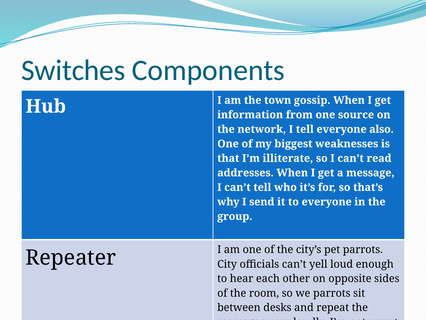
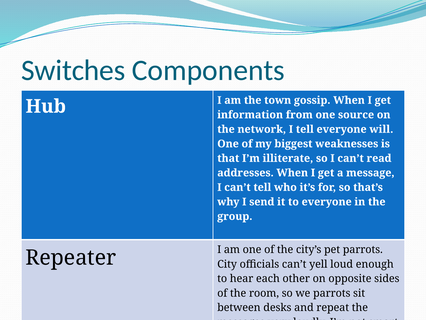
also: also -> will
